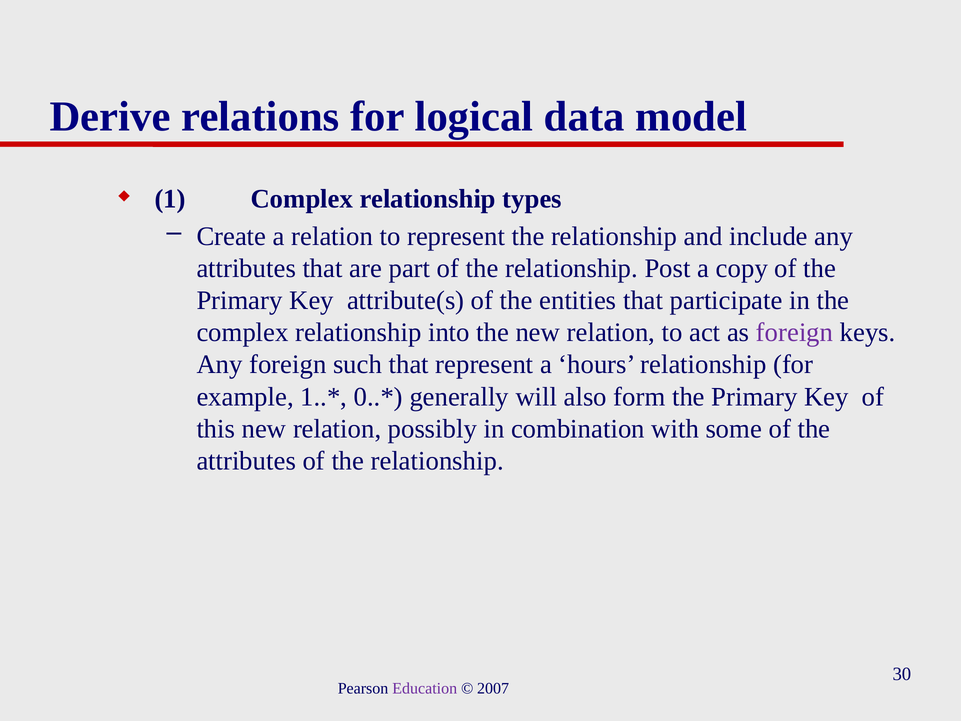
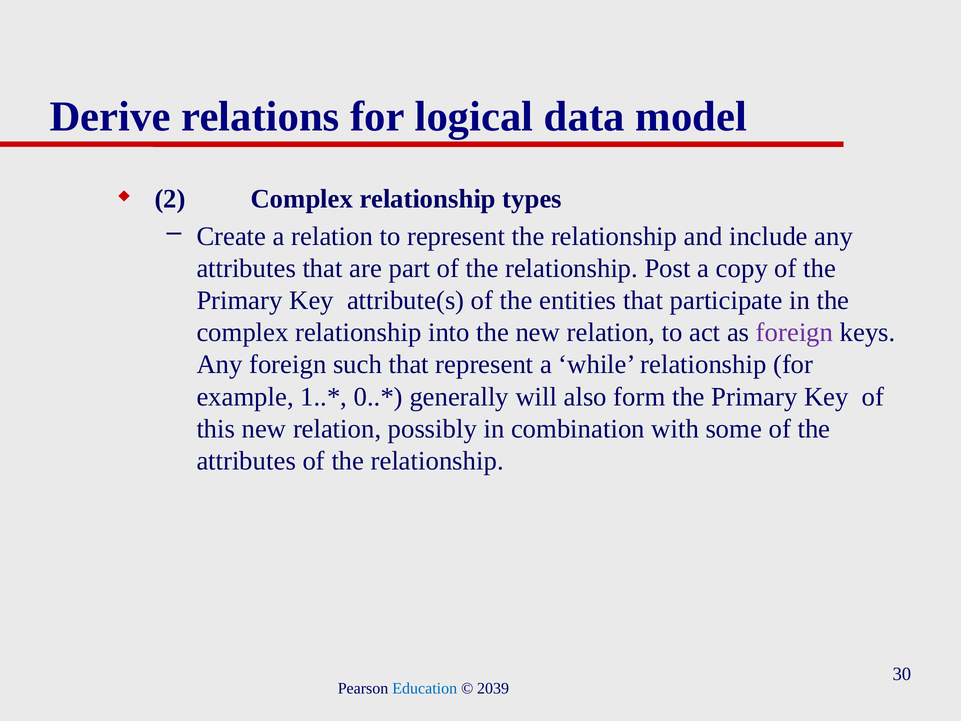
1: 1 -> 2
hours: hours -> while
Education colour: purple -> blue
2007: 2007 -> 2039
